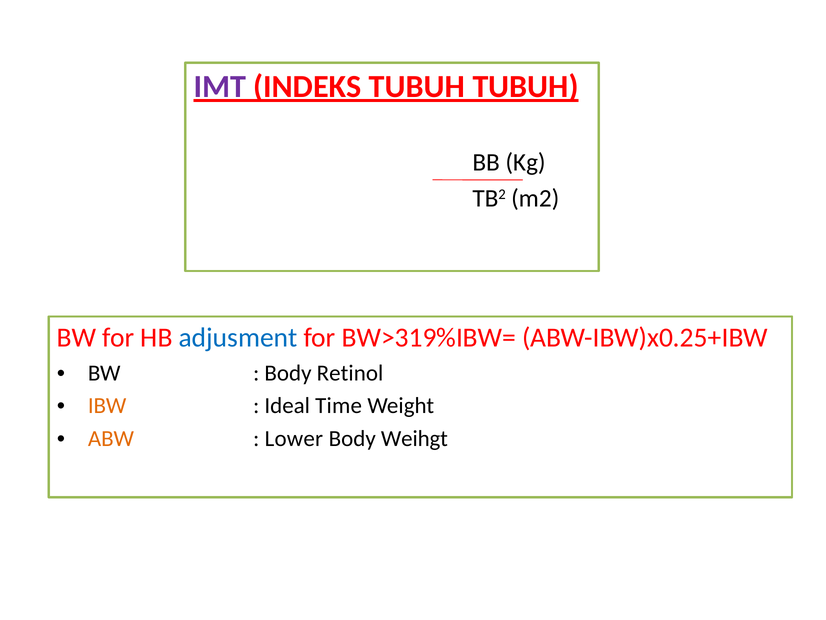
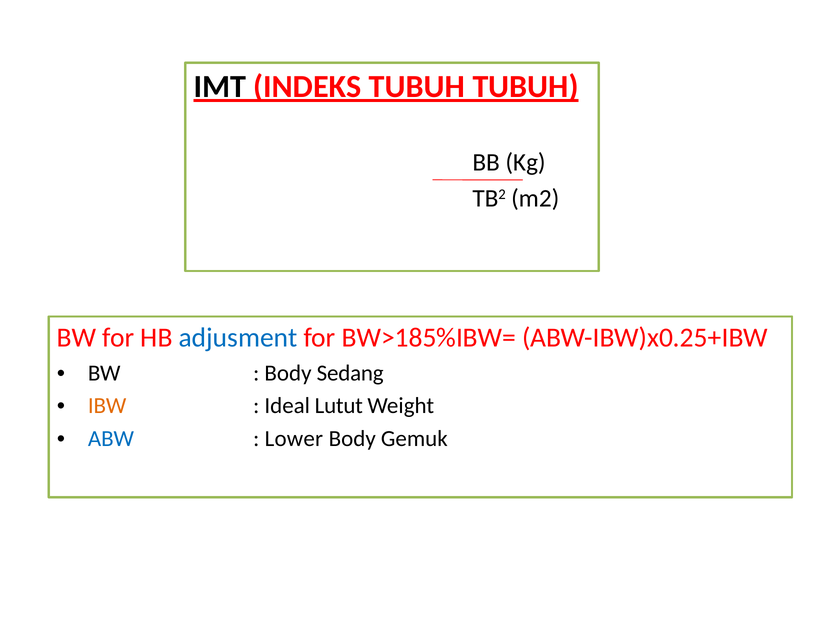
IMT colour: purple -> black
BW>319%IBW=: BW>319%IBW= -> BW>185%IBW=
Retinol: Retinol -> Sedang
Time: Time -> Lutut
ABW colour: orange -> blue
Weihgt: Weihgt -> Gemuk
